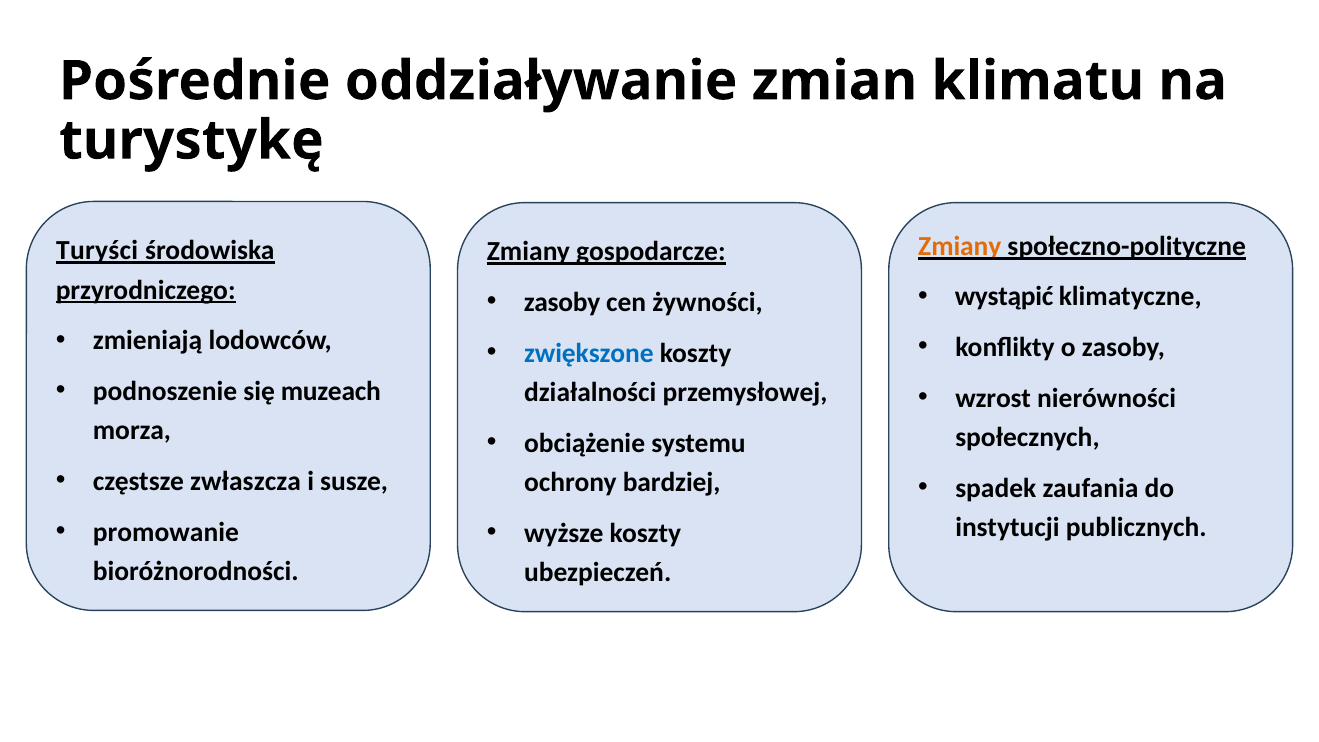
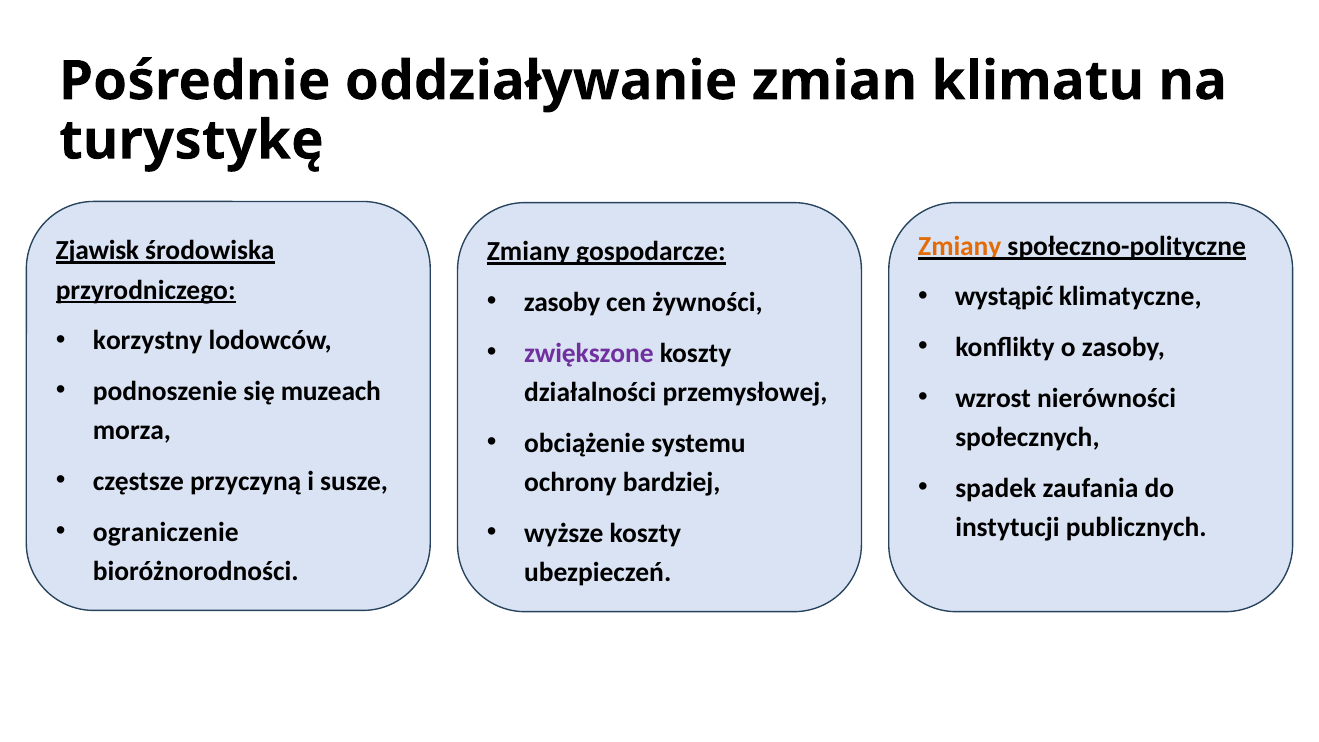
Turyści: Turyści -> Zjawisk
zmieniają: zmieniają -> korzystny
zwiększone colour: blue -> purple
zwłaszcza: zwłaszcza -> przyczyną
promowanie: promowanie -> ograniczenie
